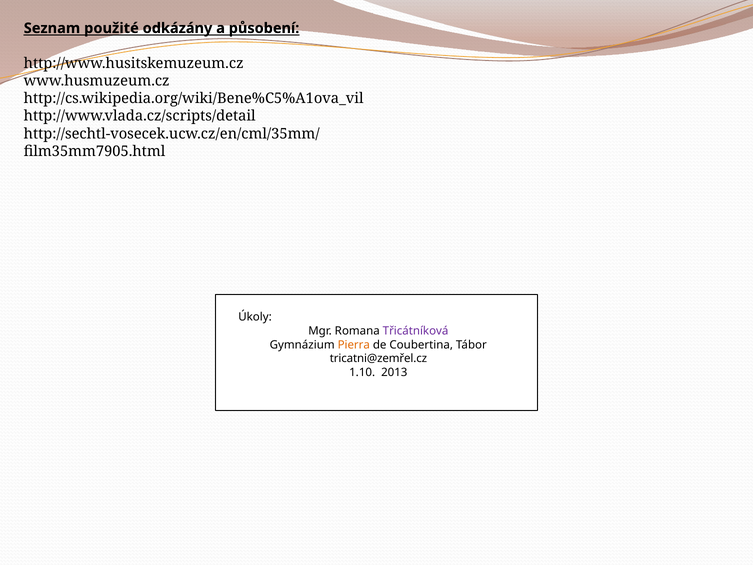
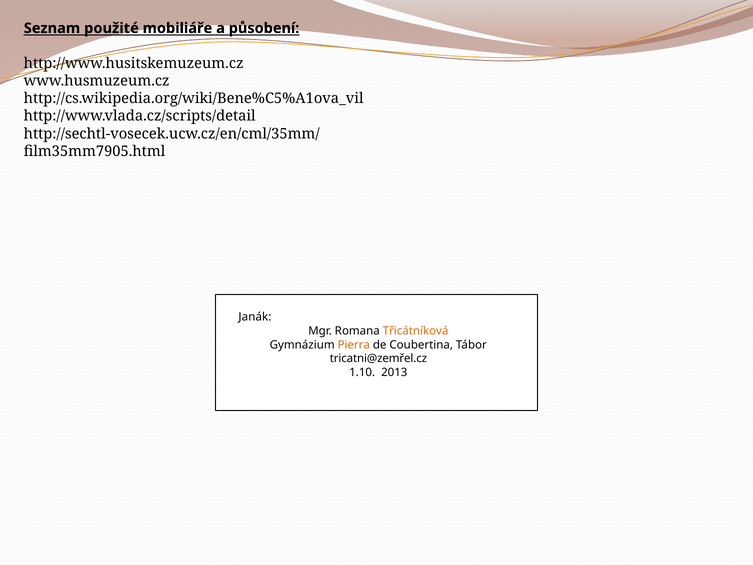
odkázány: odkázány -> mobiliáře
Úkoly: Úkoly -> Janák
Třicátníková colour: purple -> orange
